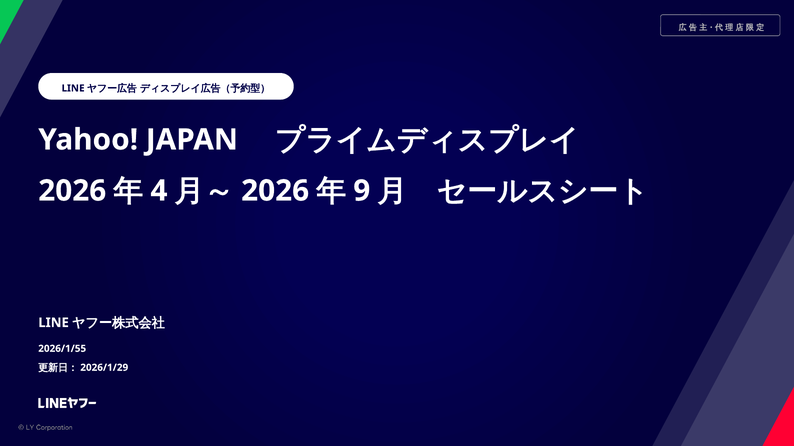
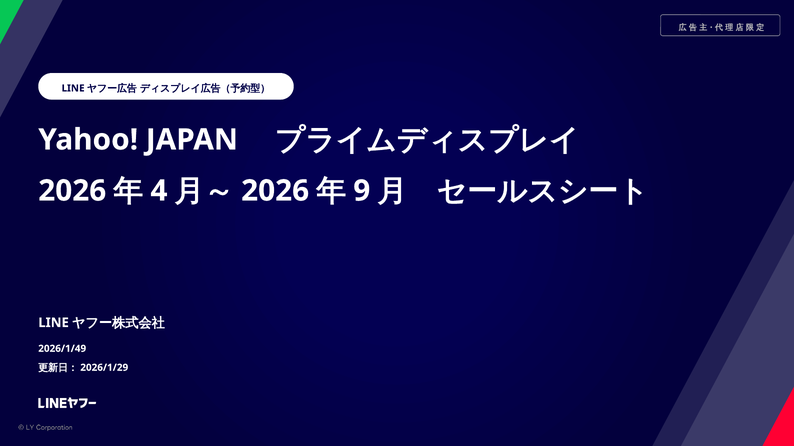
2026/1/55: 2026/1/55 -> 2026/1/49
